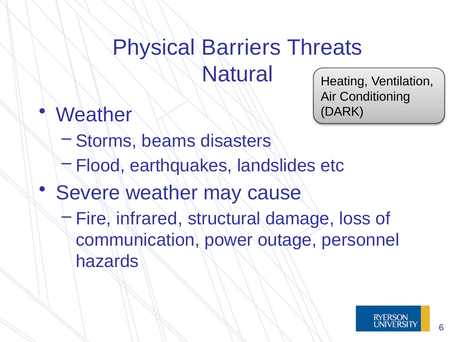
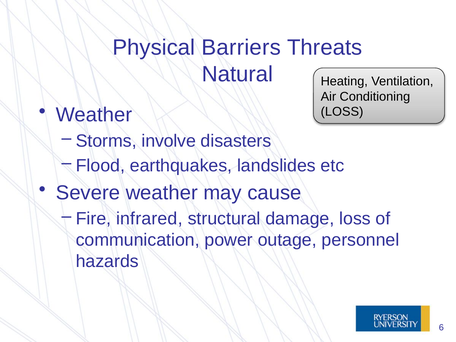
DARK at (342, 112): DARK -> LOSS
beams: beams -> involve
